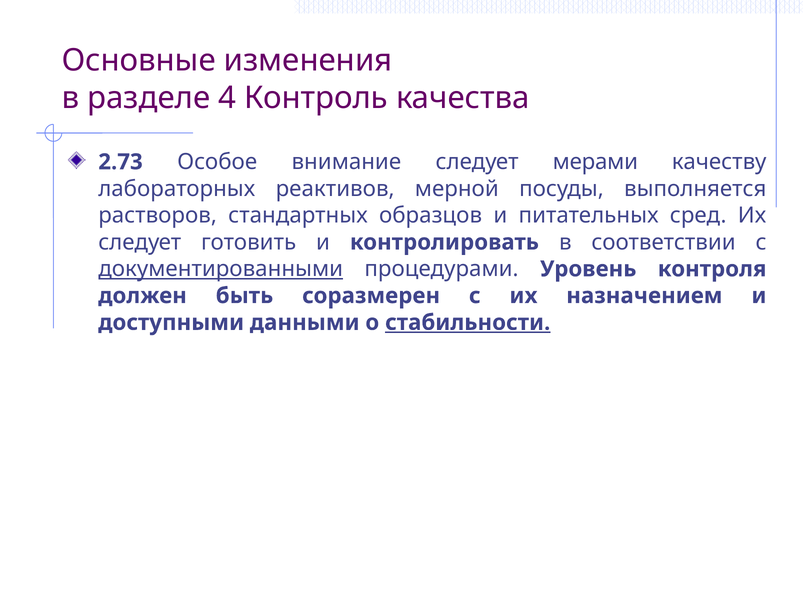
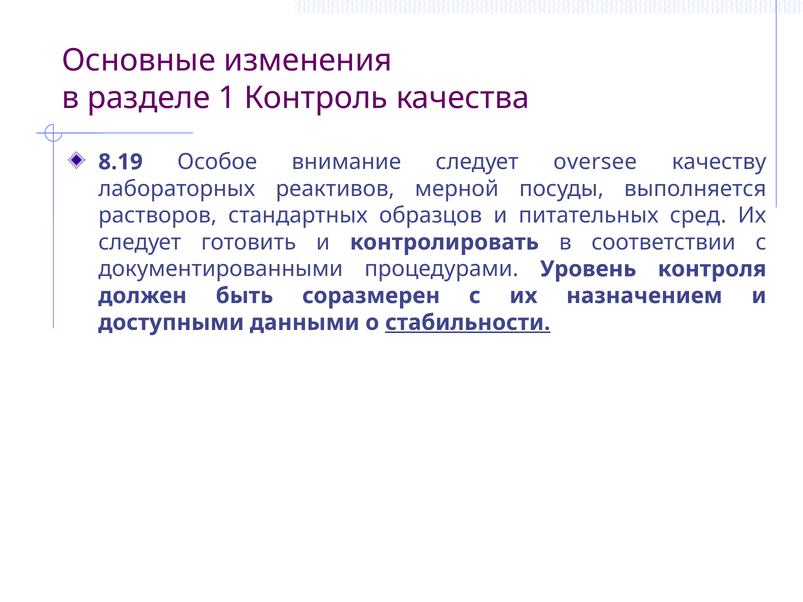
4: 4 -> 1
2.73: 2.73 -> 8.19
мерами: мерами -> oversee
документированными underline: present -> none
